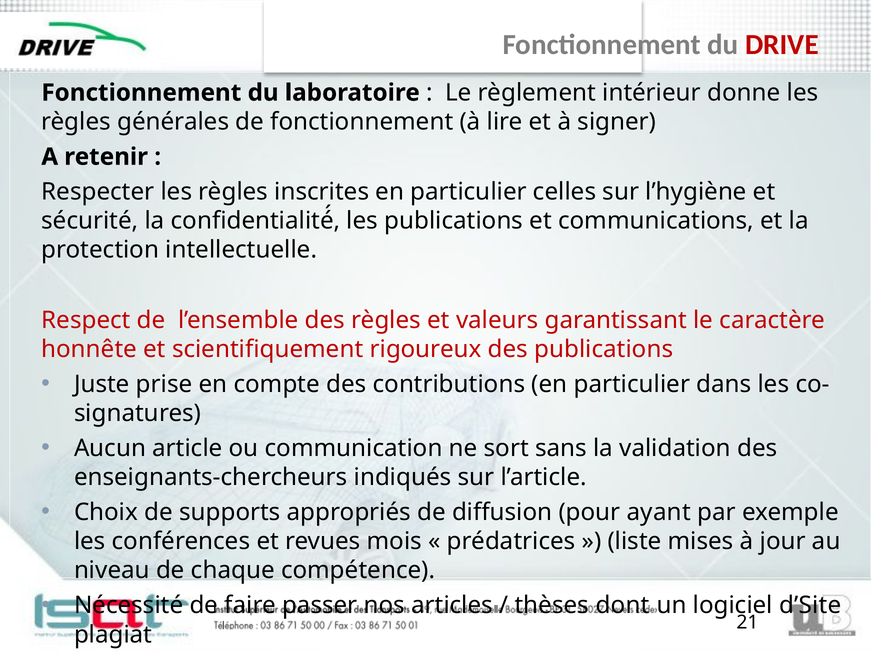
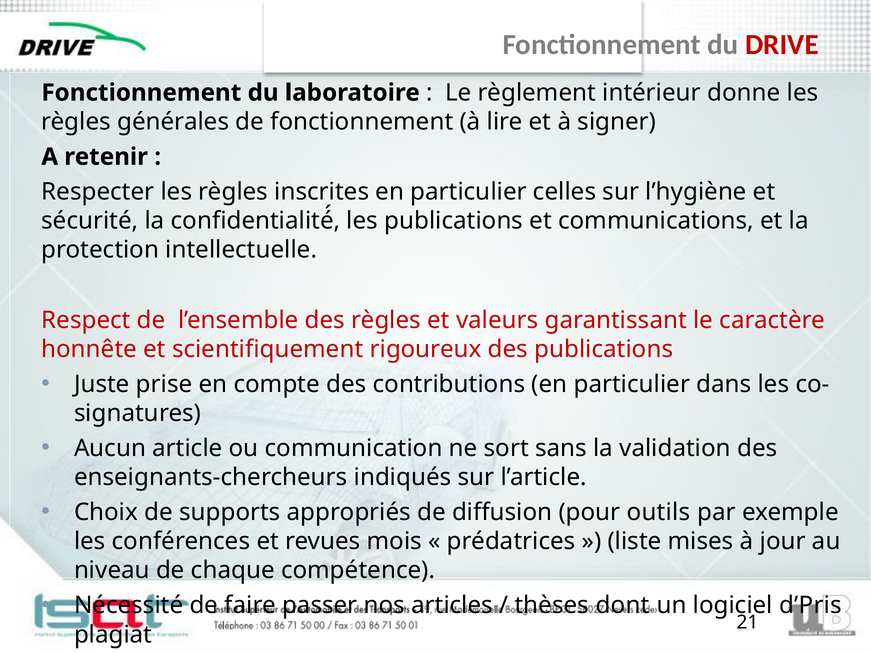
ayant: ayant -> outils
d’Site: d’Site -> d’Pris
